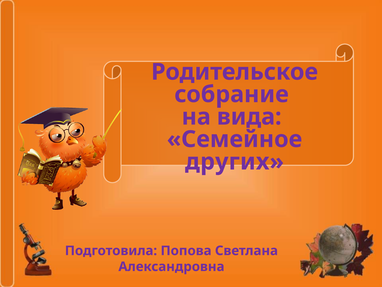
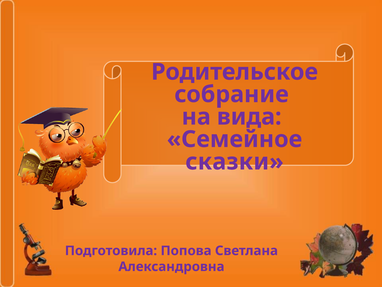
других: других -> сказки
